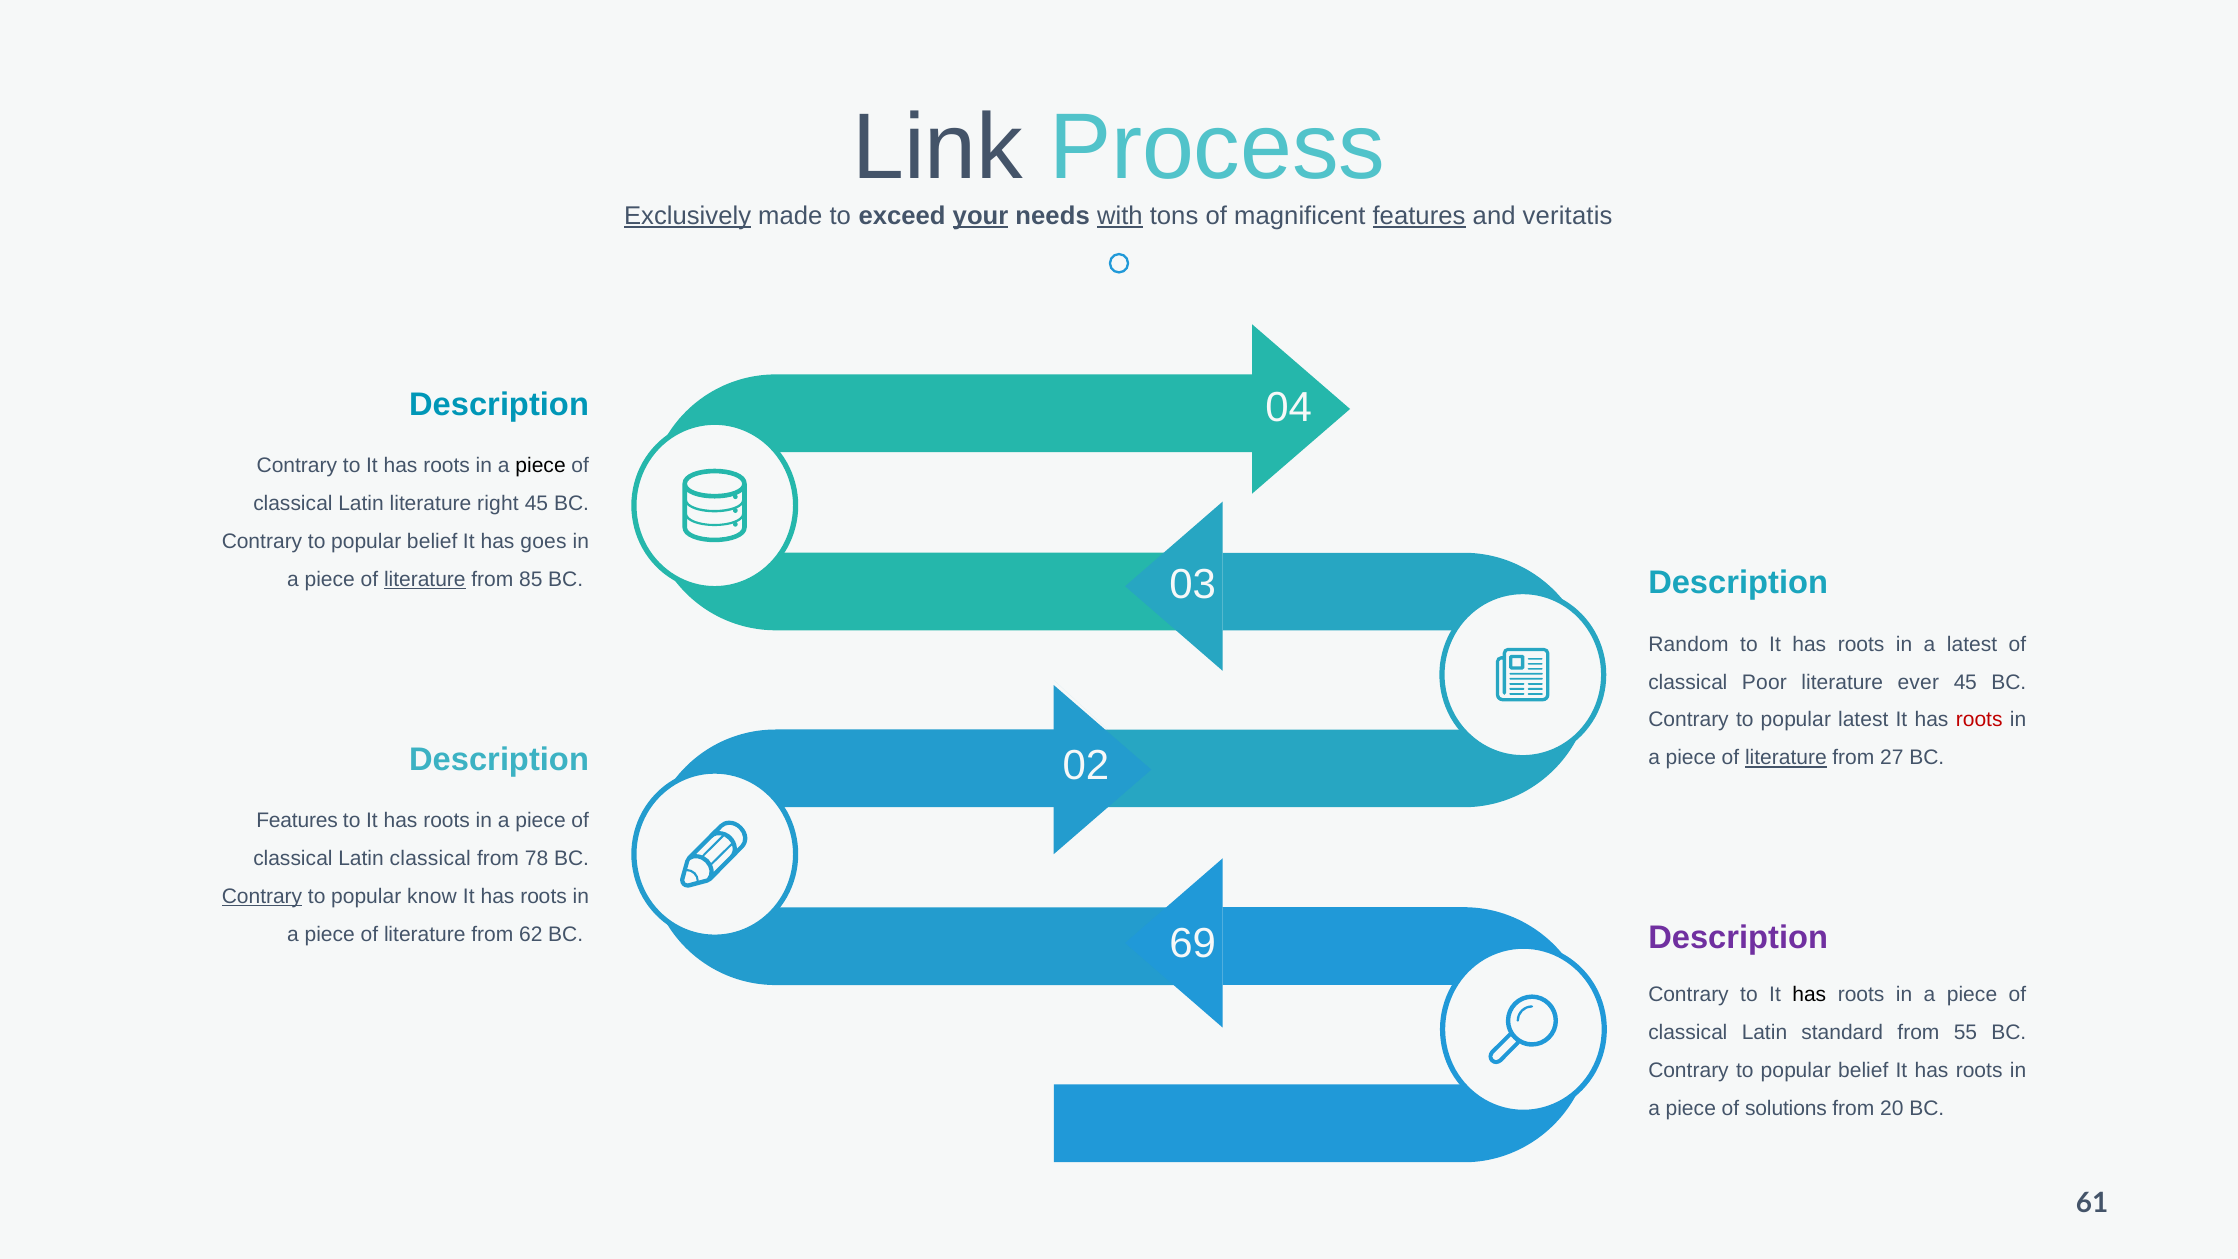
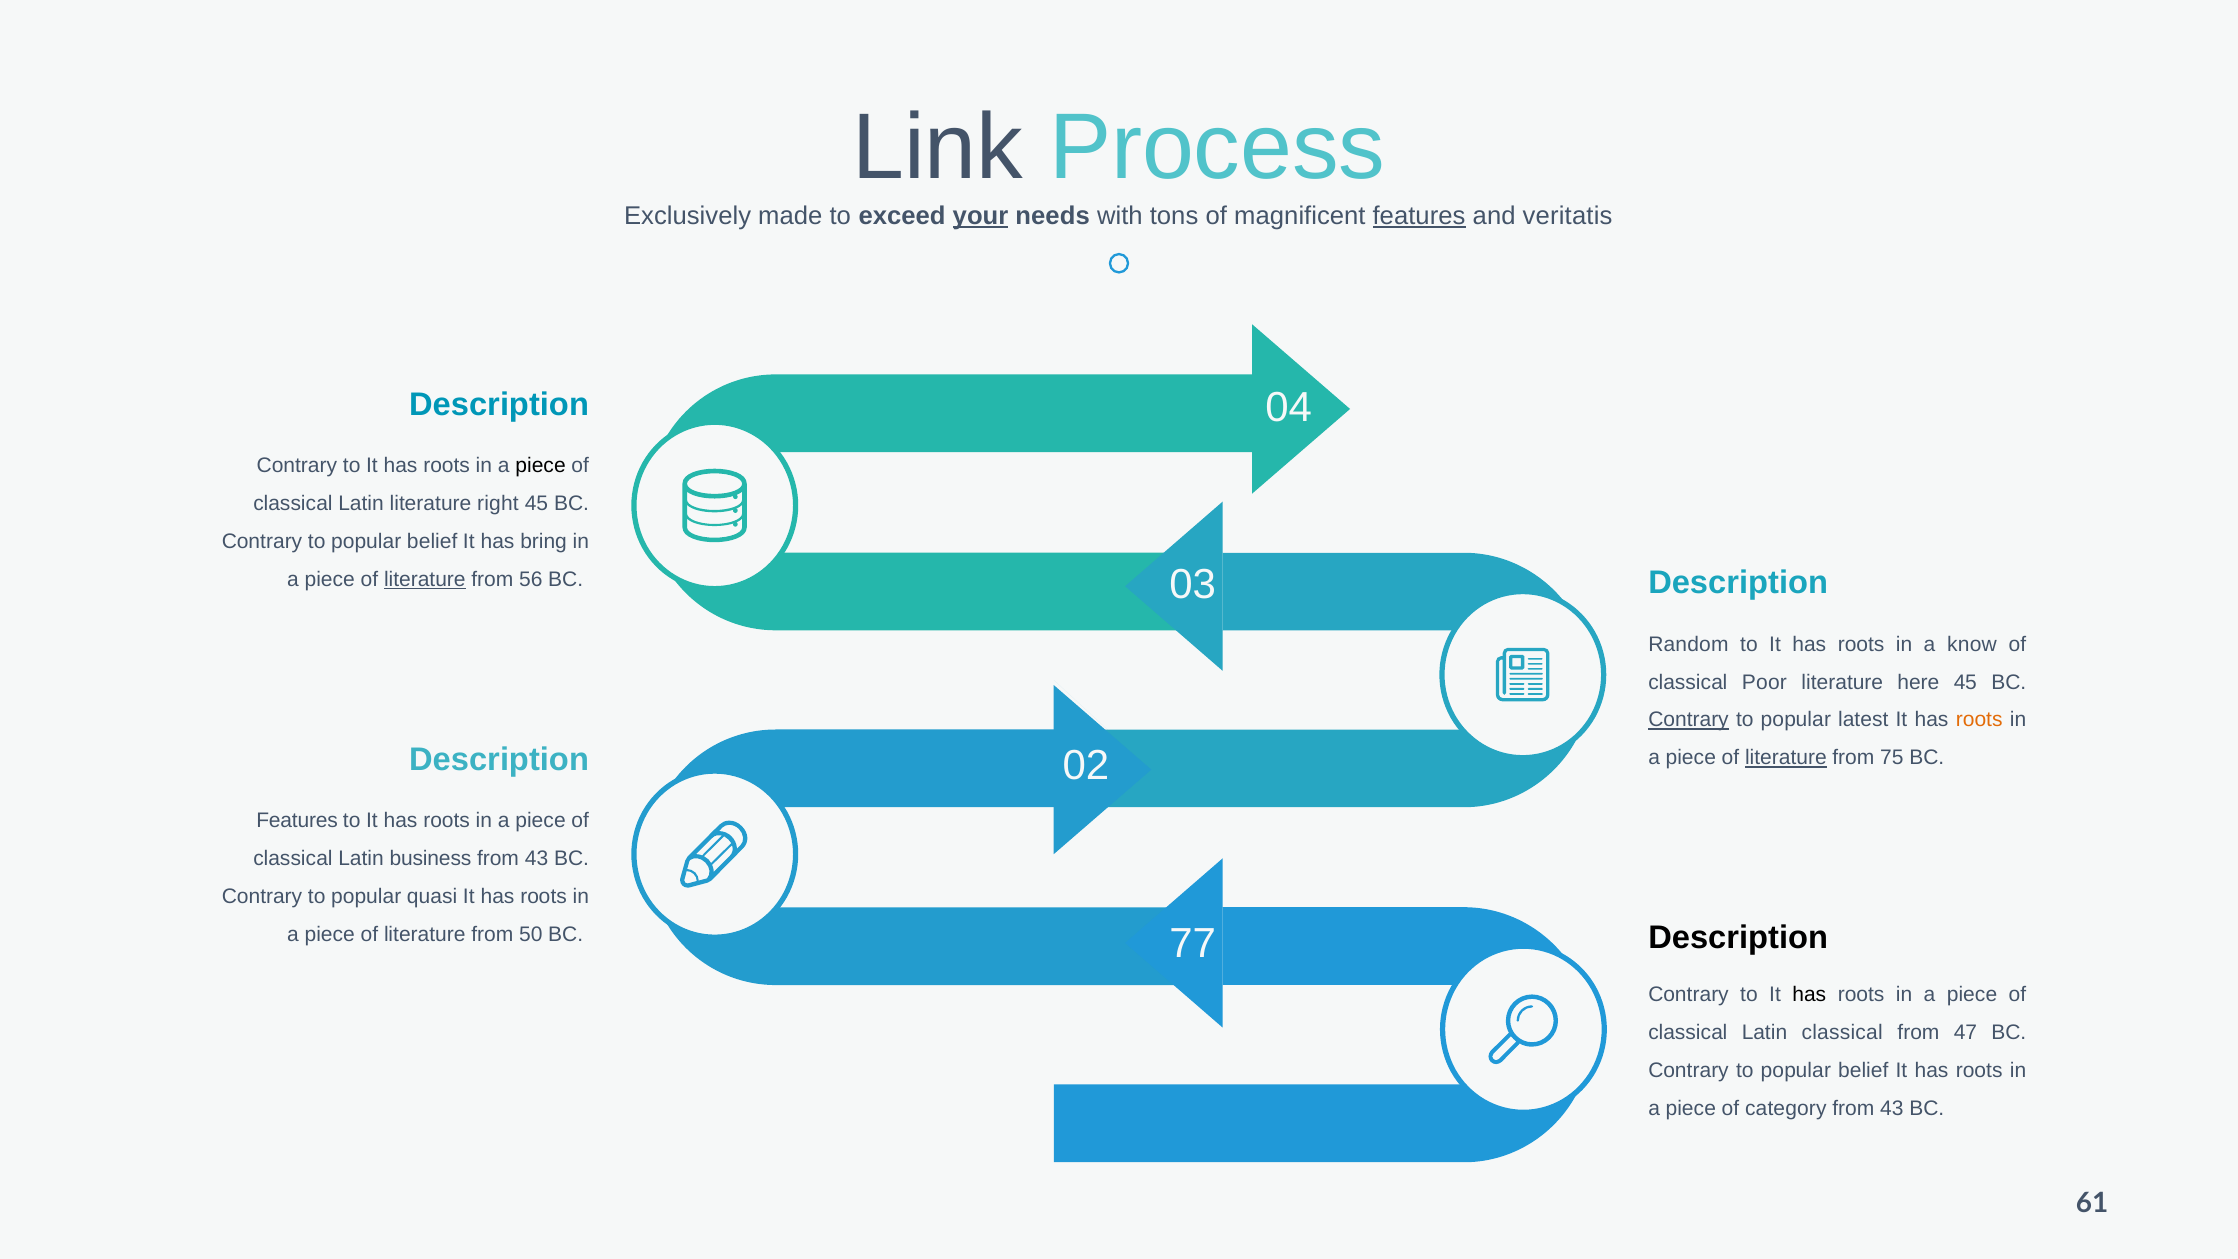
Exclusively underline: present -> none
with underline: present -> none
goes: goes -> bring
85: 85 -> 56
a latest: latest -> know
ever: ever -> here
Contrary at (1689, 720) underline: none -> present
roots at (1979, 720) colour: red -> orange
27: 27 -> 75
Latin classical: classical -> business
78 at (537, 859): 78 -> 43
Contrary at (262, 897) underline: present -> none
know: know -> quasi
Description at (1738, 937) colour: purple -> black
62: 62 -> 50
69: 69 -> 77
Latin standard: standard -> classical
55: 55 -> 47
solutions: solutions -> category
20 at (1892, 1108): 20 -> 43
